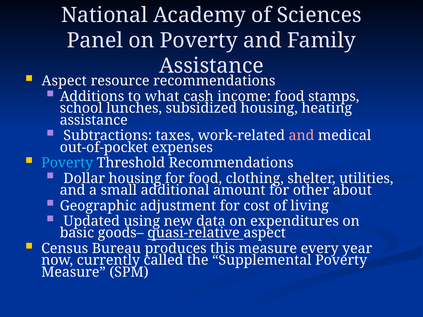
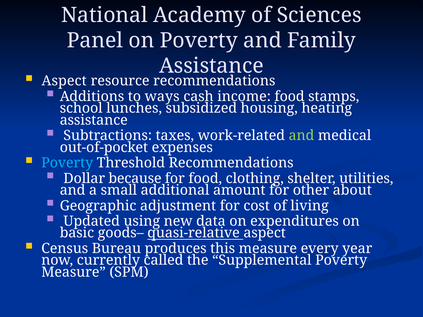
what: what -> ways
and at (301, 136) colour: pink -> light green
Dollar housing: housing -> because
